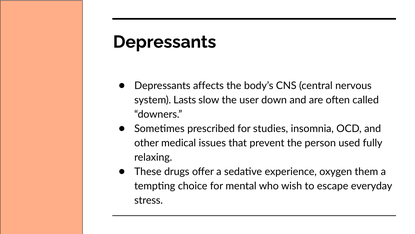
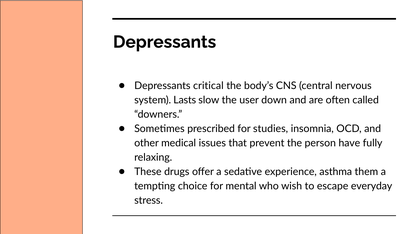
affects: affects -> critical
used: used -> have
oxygen: oxygen -> asthma
